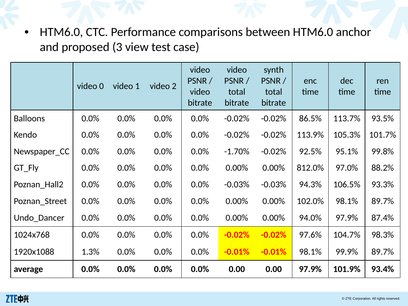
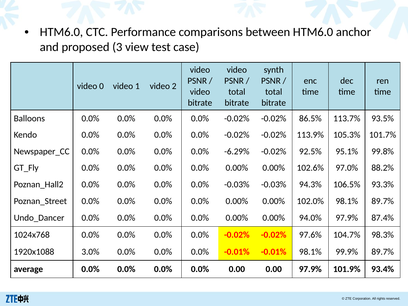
-1.70%: -1.70% -> -6.29%
812.0%: 812.0% -> 102.6%
1.3%: 1.3% -> 3.0%
